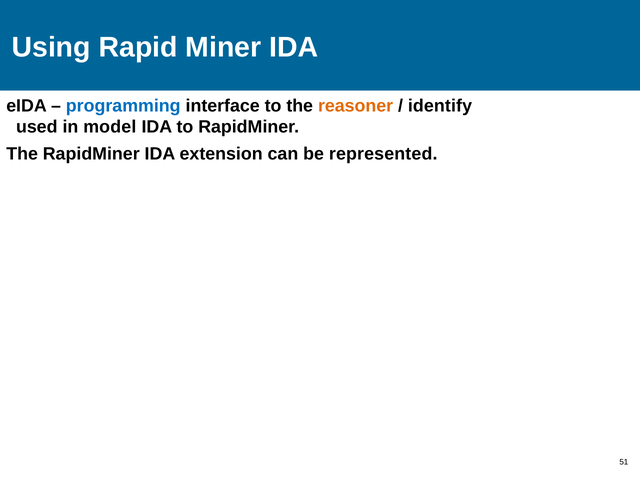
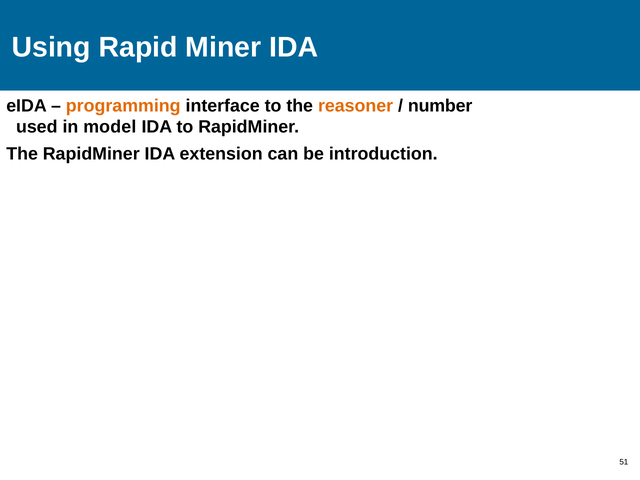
programming colour: blue -> orange
identify: identify -> number
represented: represented -> introduction
